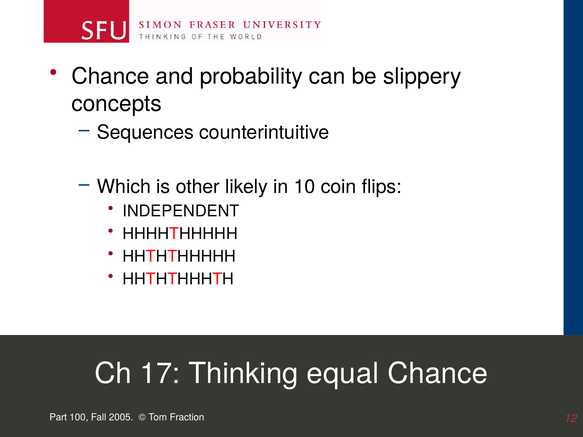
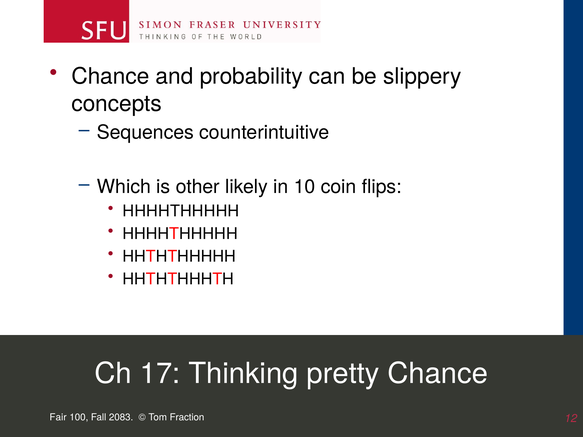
INDEPENDENT at (181, 211): INDEPENDENT -> HHHHTHHHHH
equal: equal -> pretty
Part: Part -> Fair
2005: 2005 -> 2083
